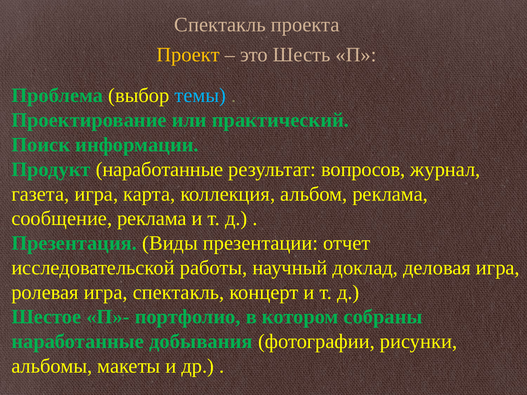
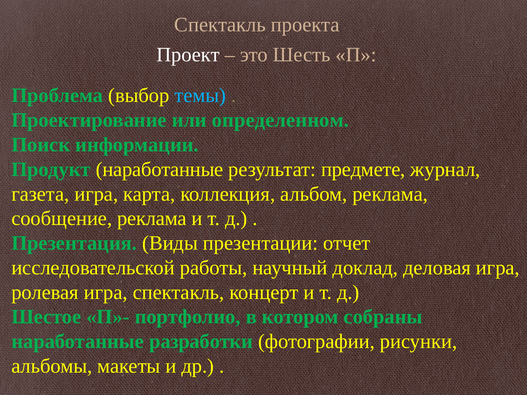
Проект colour: yellow -> white
практический: практический -> определенном
вопросов: вопросов -> предмете
добывания: добывания -> разработки
